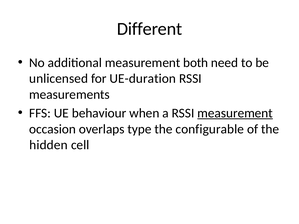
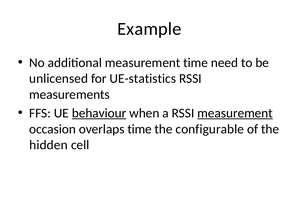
Different: Different -> Example
measurement both: both -> time
UE-duration: UE-duration -> UE-statistics
behaviour underline: none -> present
overlaps type: type -> time
